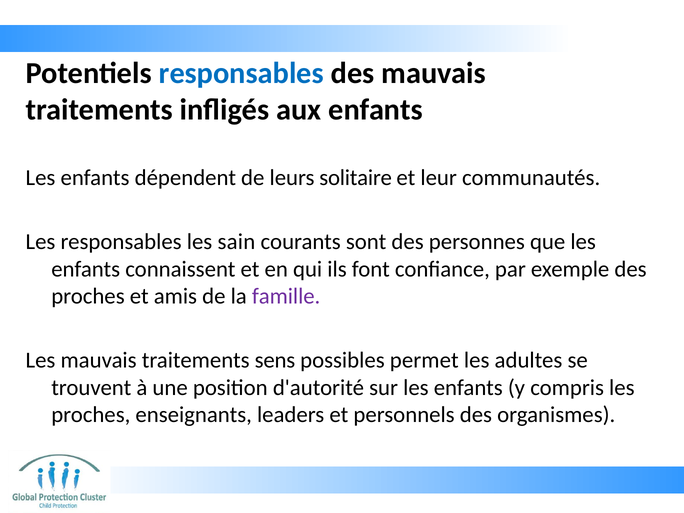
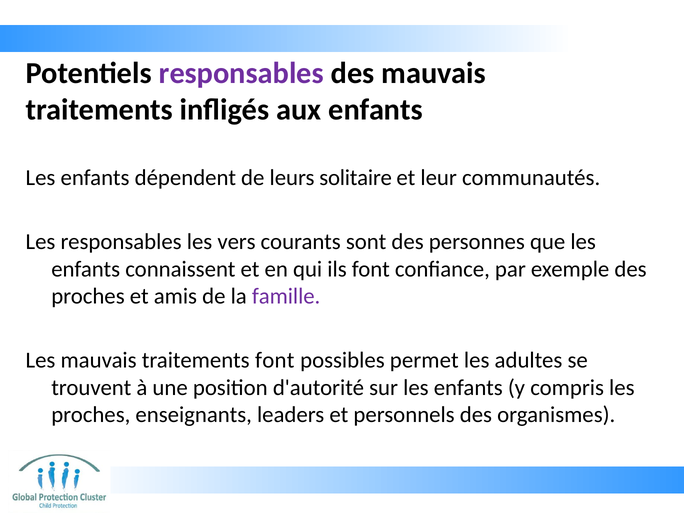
responsables at (241, 73) colour: blue -> purple
sain: sain -> vers
traitements sens: sens -> font
